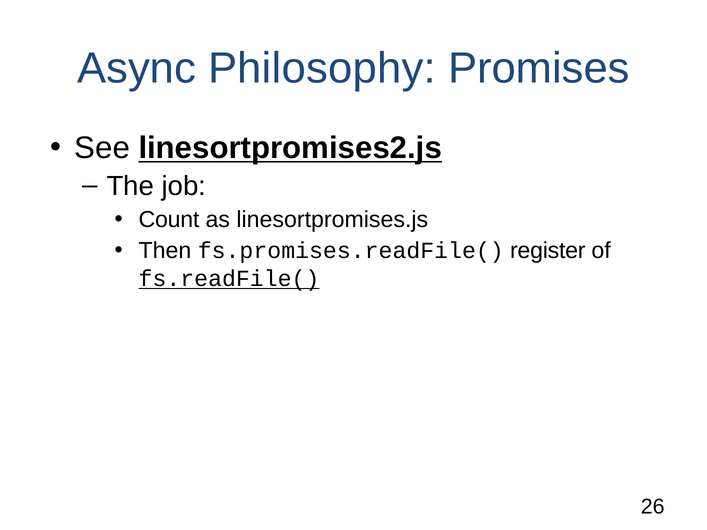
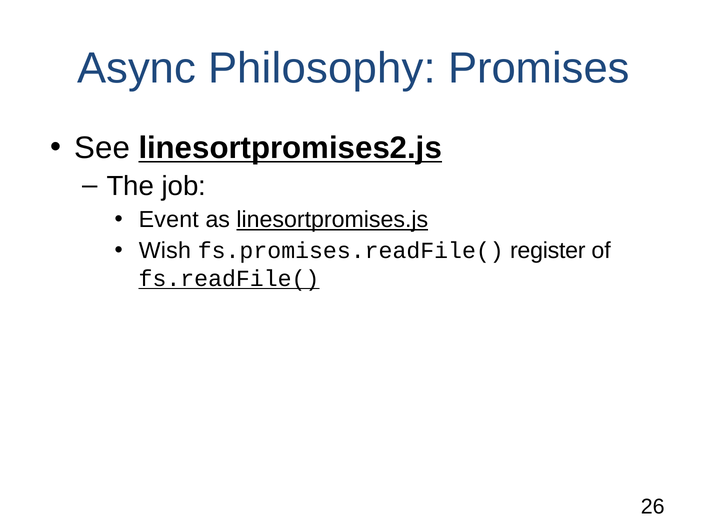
Count: Count -> Event
linesortpromises.js underline: none -> present
Then: Then -> Wish
